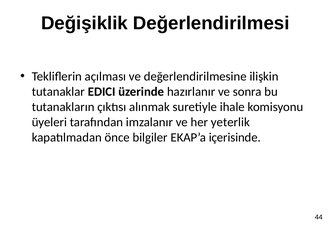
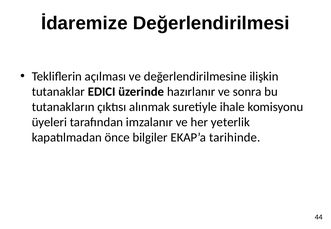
Değişiklik: Değişiklik -> İdaremize
içerisinde: içerisinde -> tarihinde
